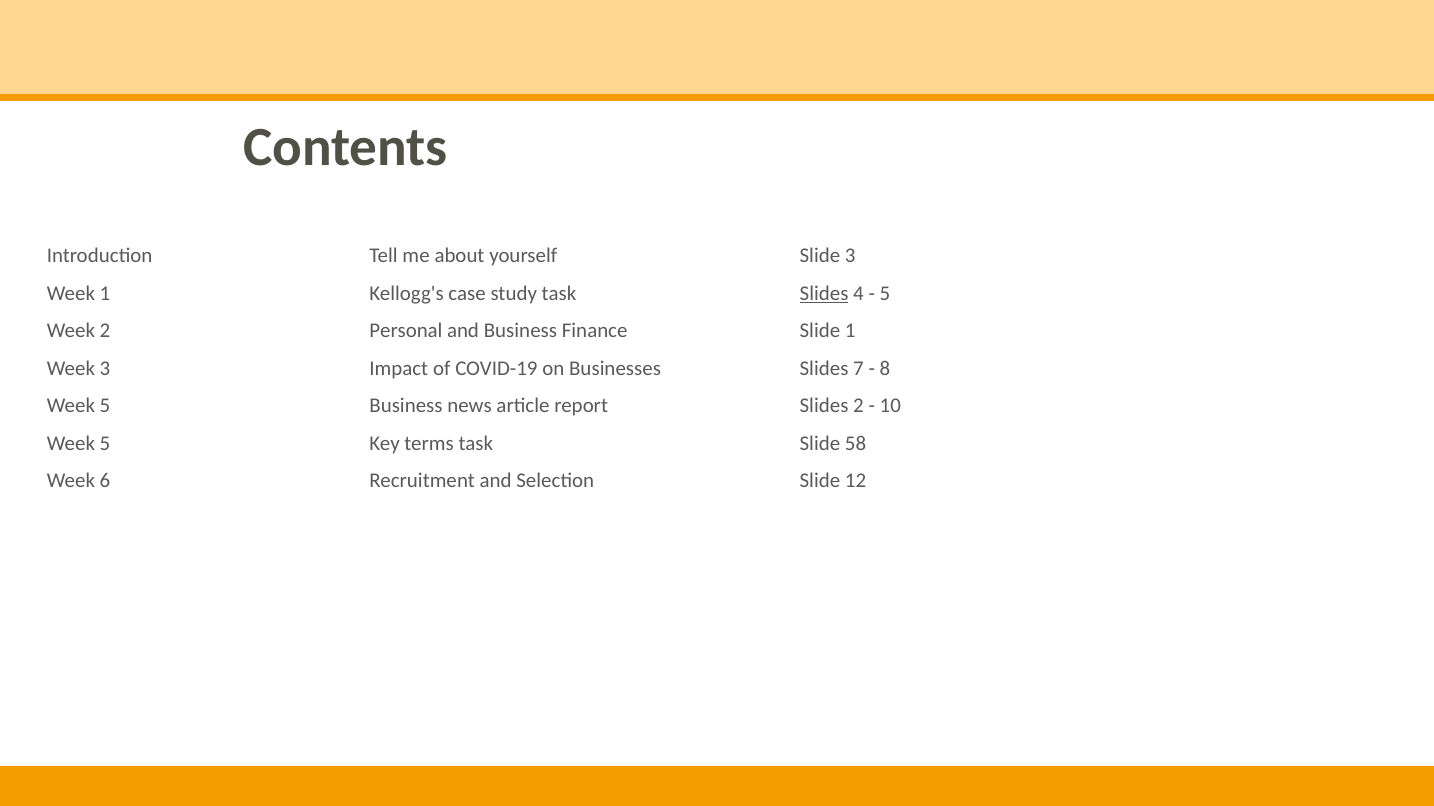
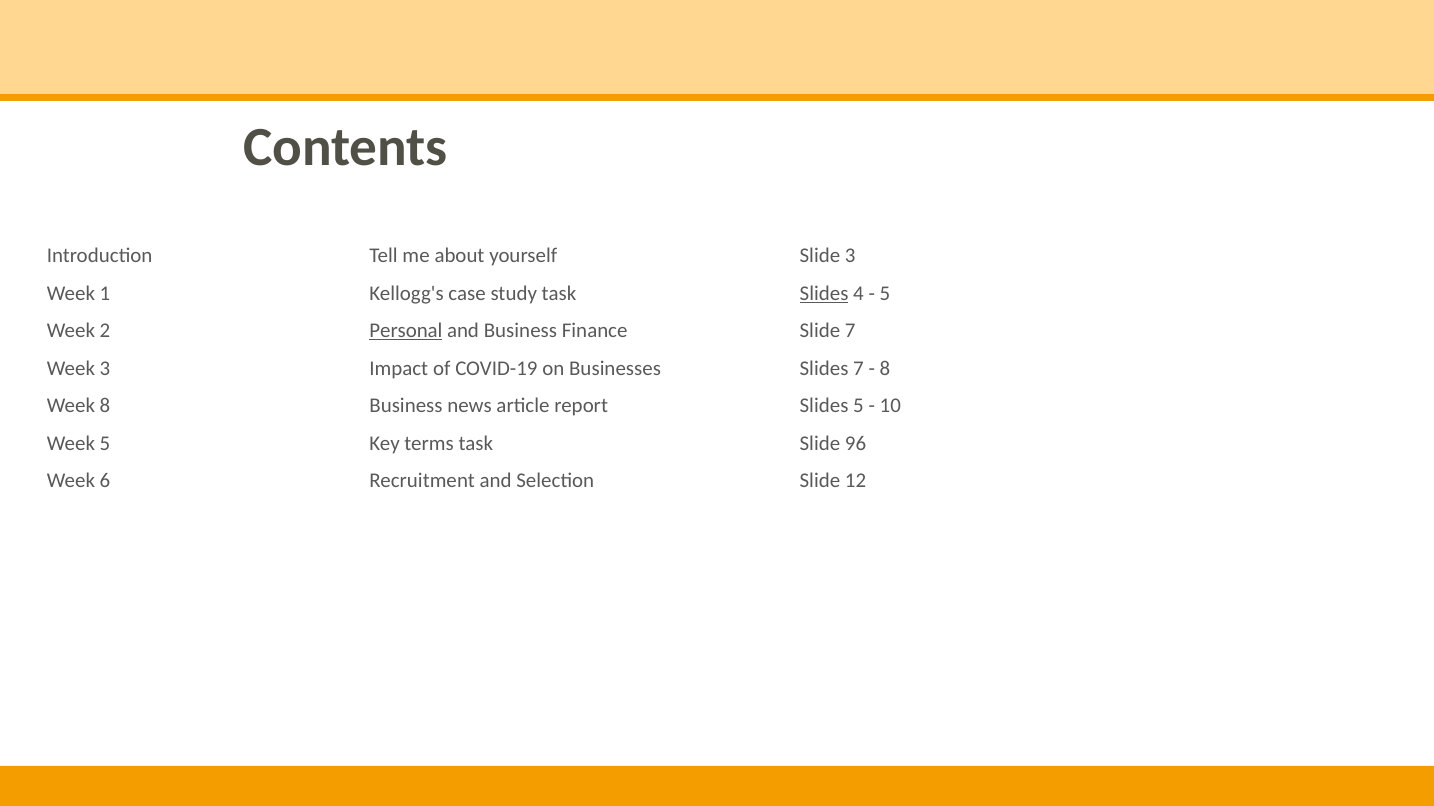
Personal underline: none -> present
Slide 1: 1 -> 7
5 at (105, 406): 5 -> 8
Slides 2: 2 -> 5
58: 58 -> 96
